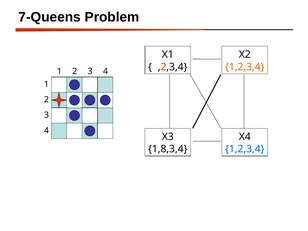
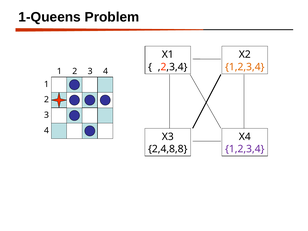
7-Queens: 7-Queens -> 1-Queens
1,8,3,4: 1,8,3,4 -> 2,4,8,8
1,2,3,4 at (245, 149) colour: blue -> purple
